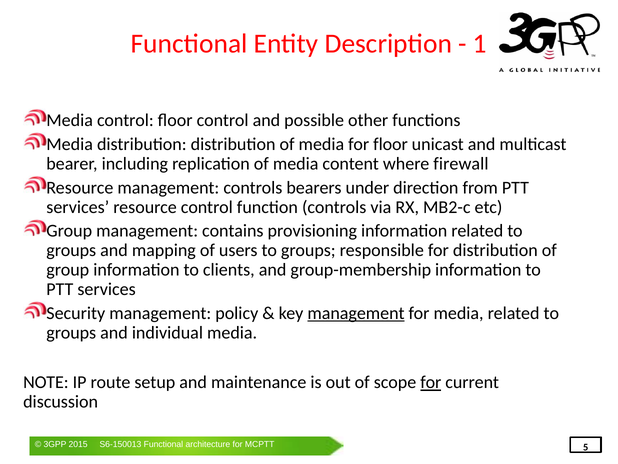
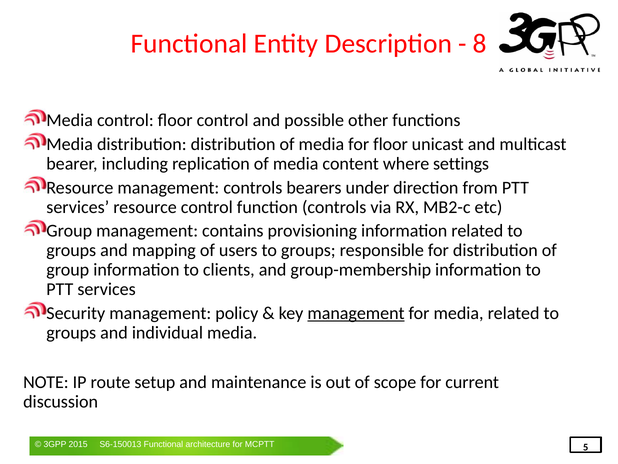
1: 1 -> 8
firewall: firewall -> settings
for at (431, 382) underline: present -> none
